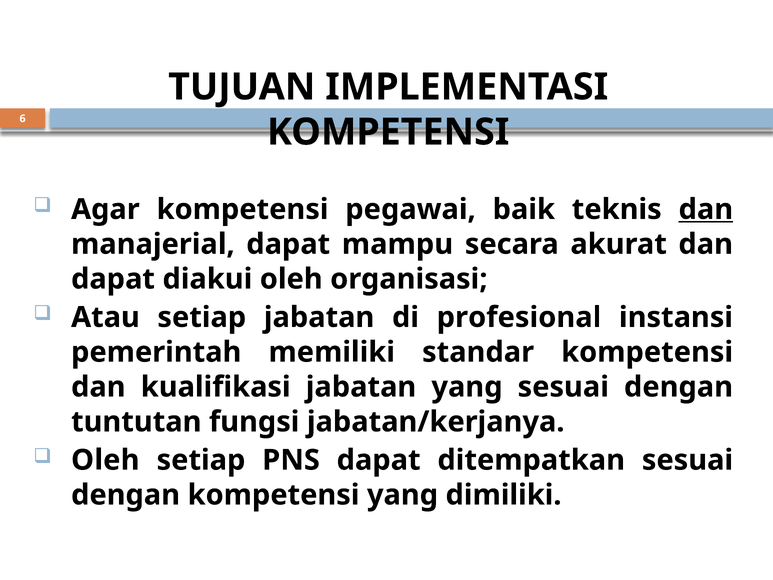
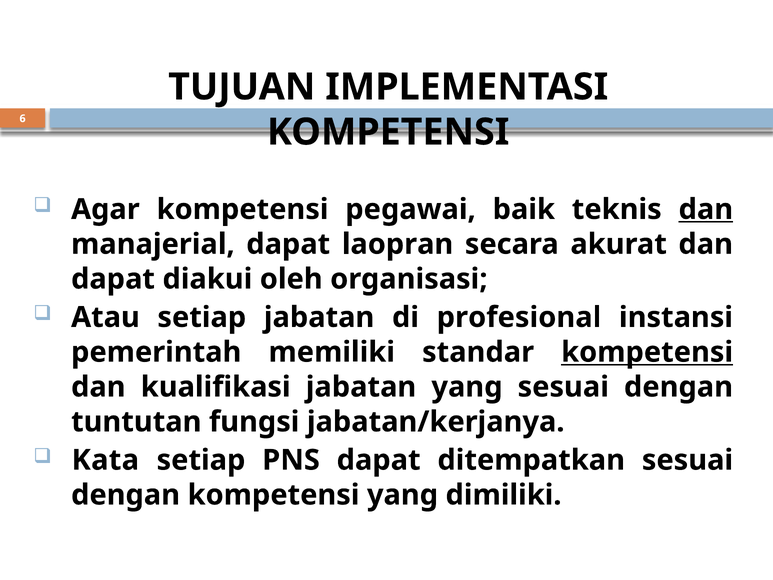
mampu: mampu -> laopran
kompetensi at (647, 352) underline: none -> present
Oleh at (105, 460): Oleh -> Kata
